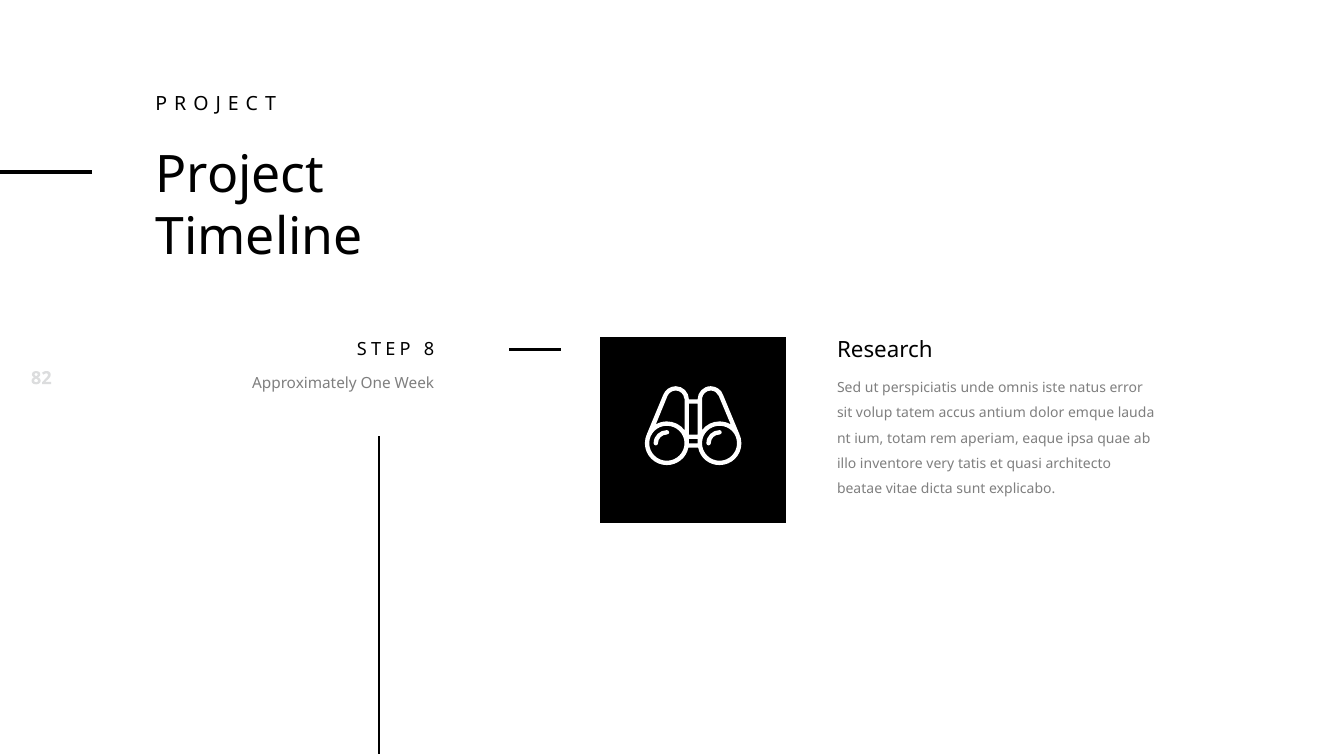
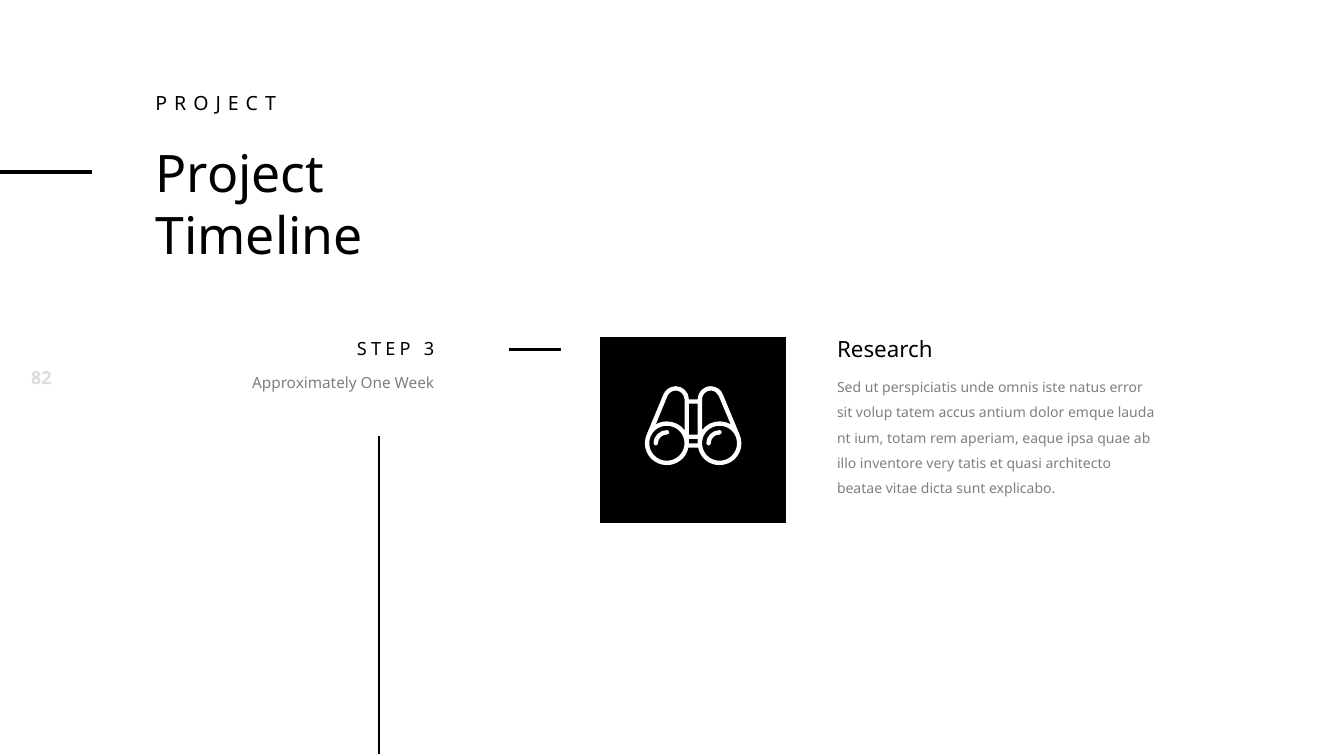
8: 8 -> 3
